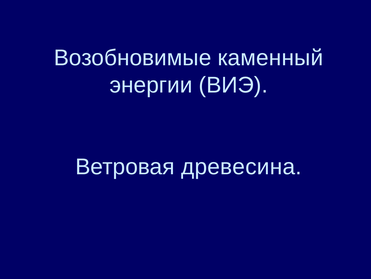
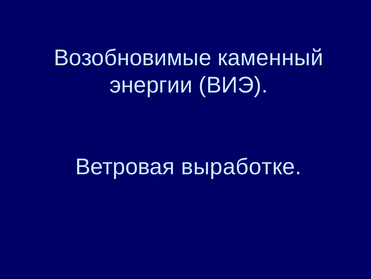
древесина: древесина -> выработке
